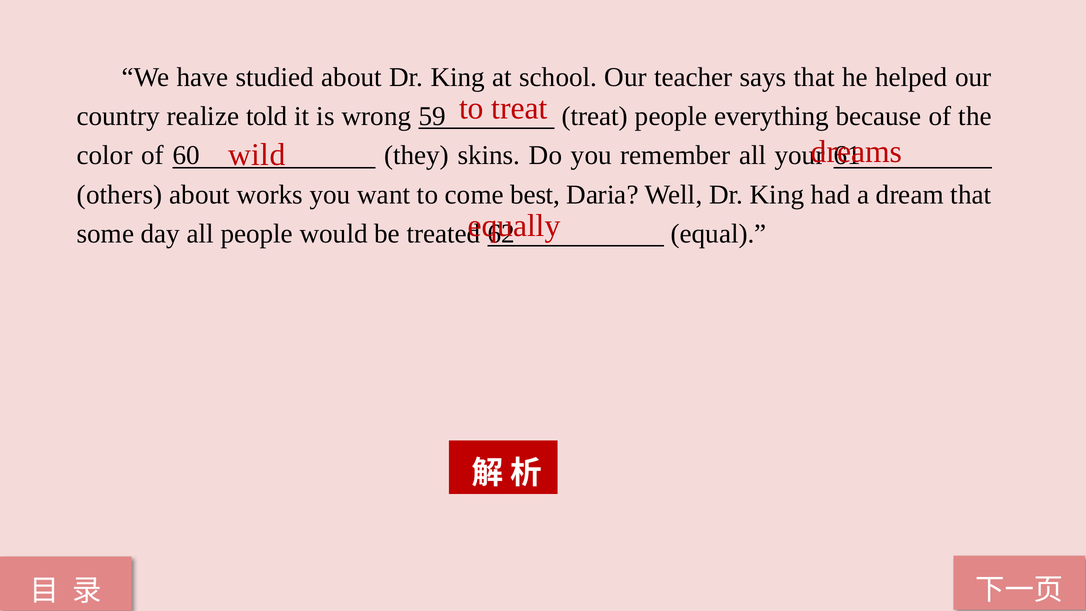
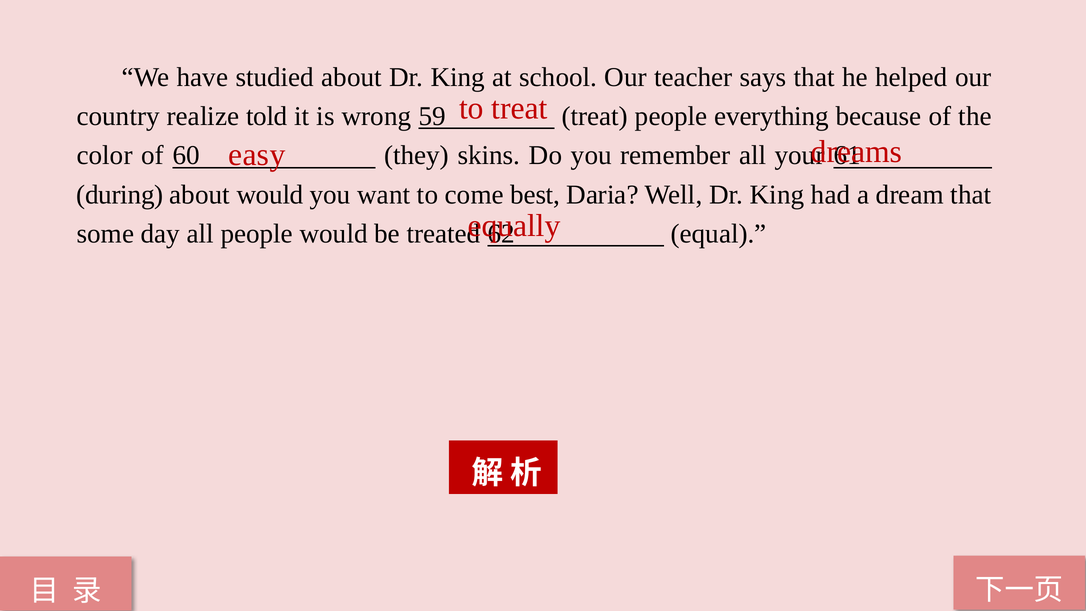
wild: wild -> easy
others: others -> during
about works: works -> would
